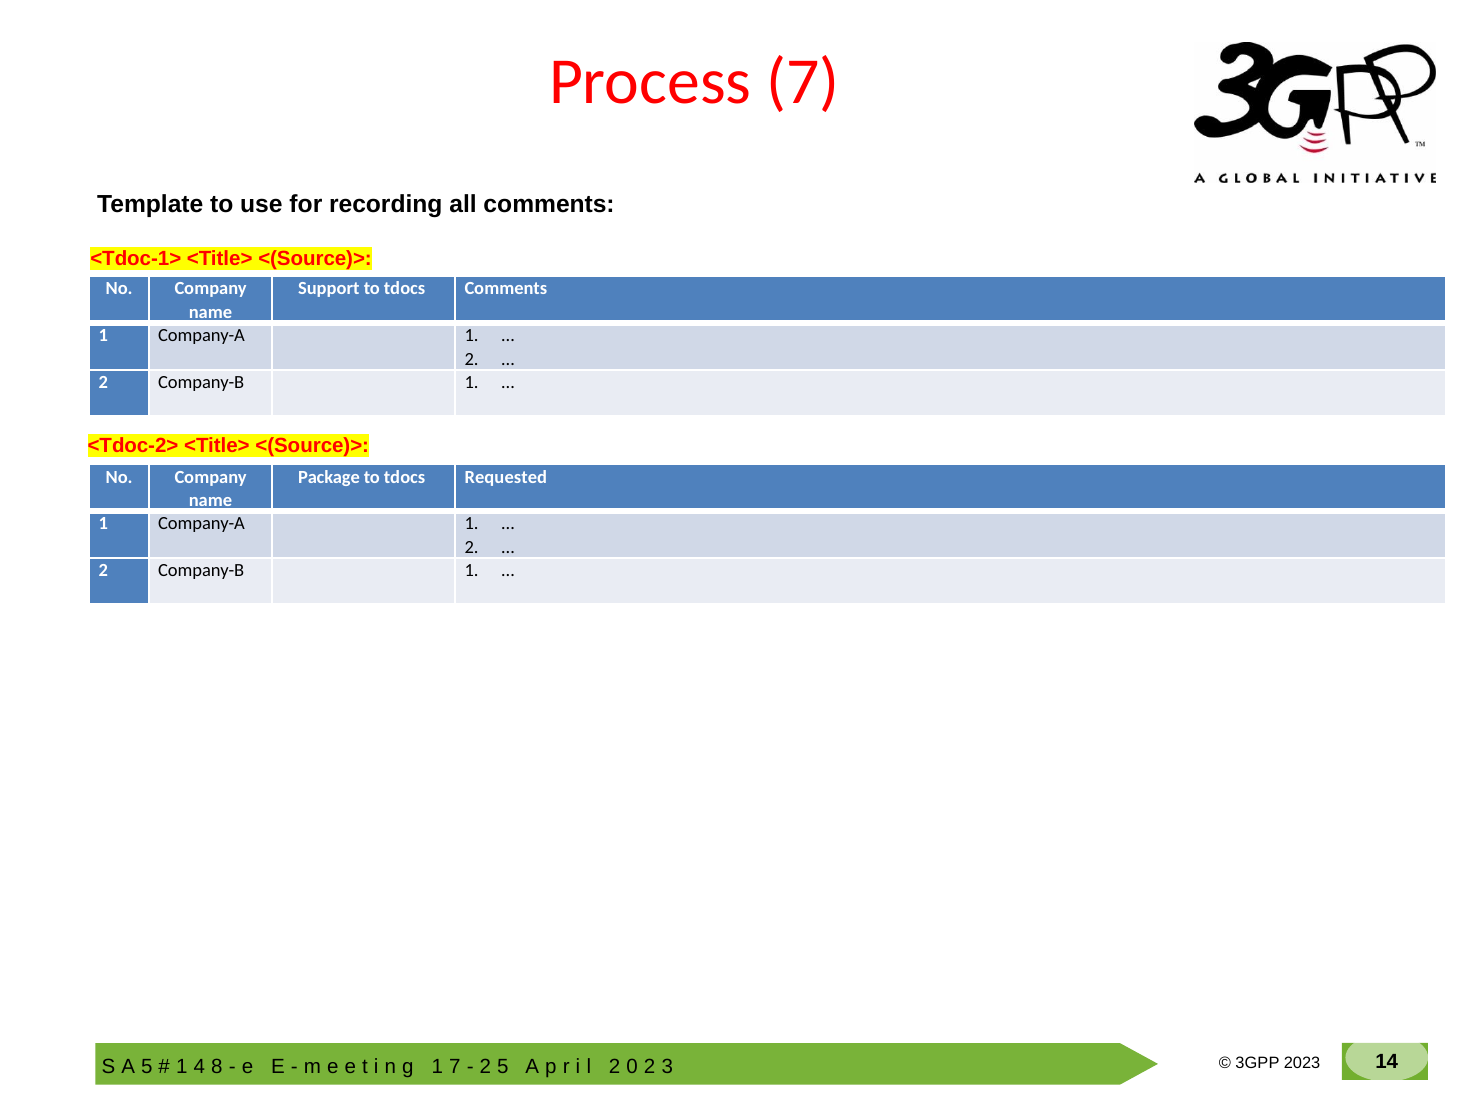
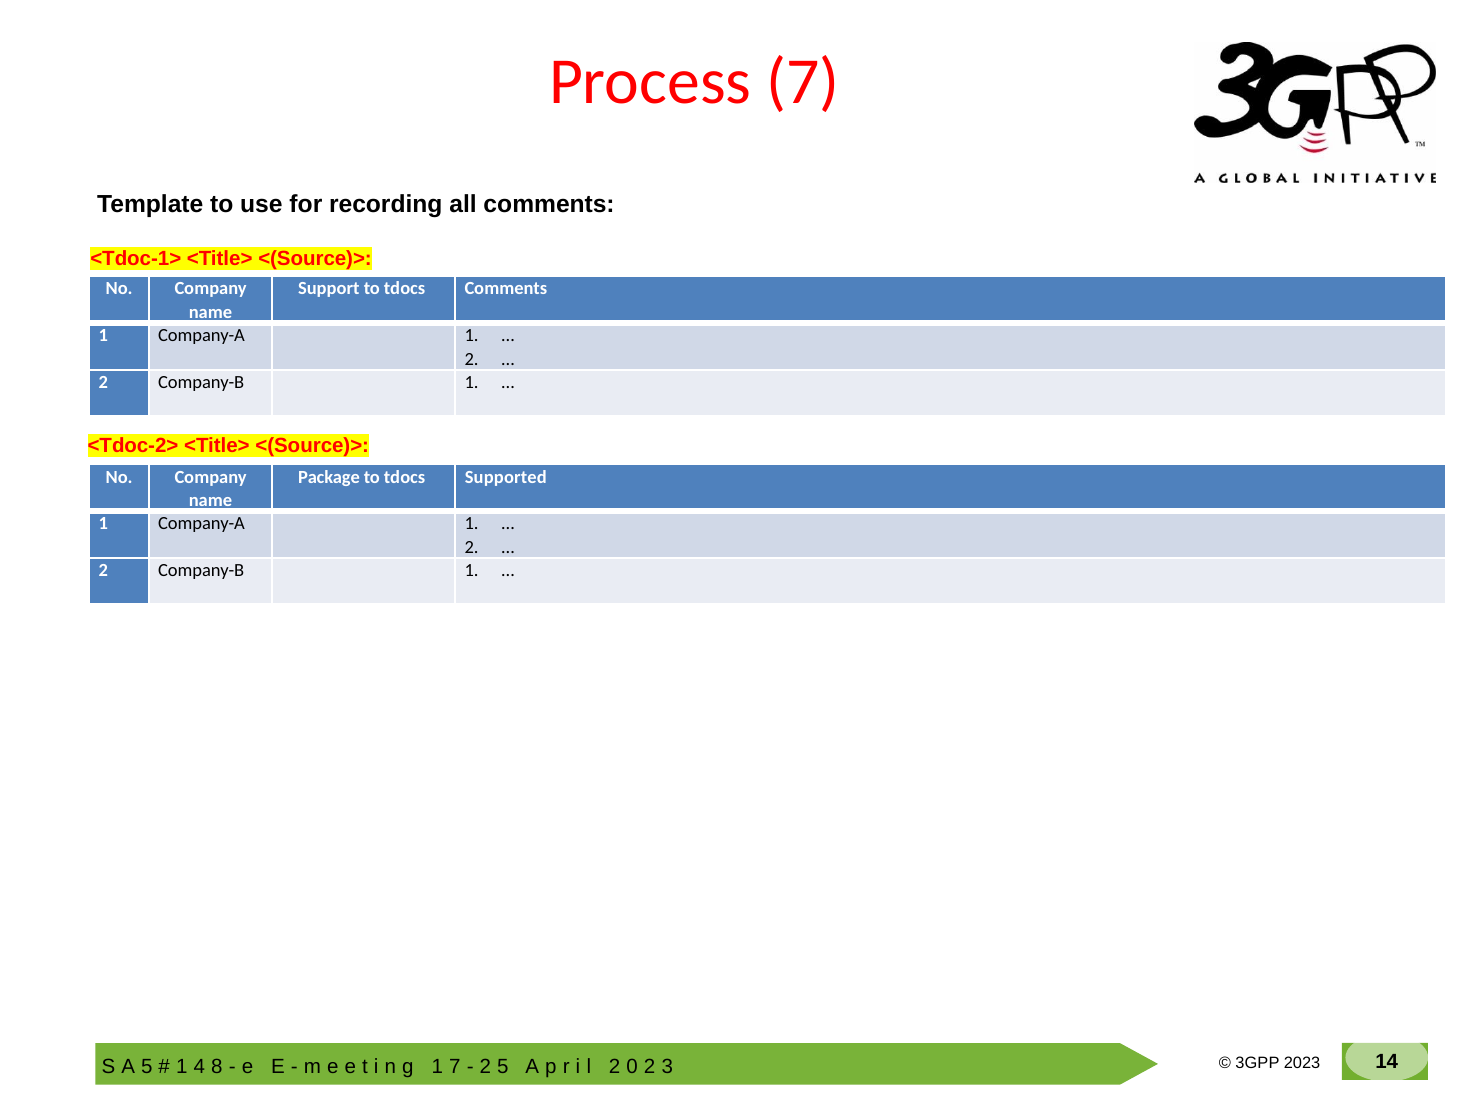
Requested: Requested -> Supported
